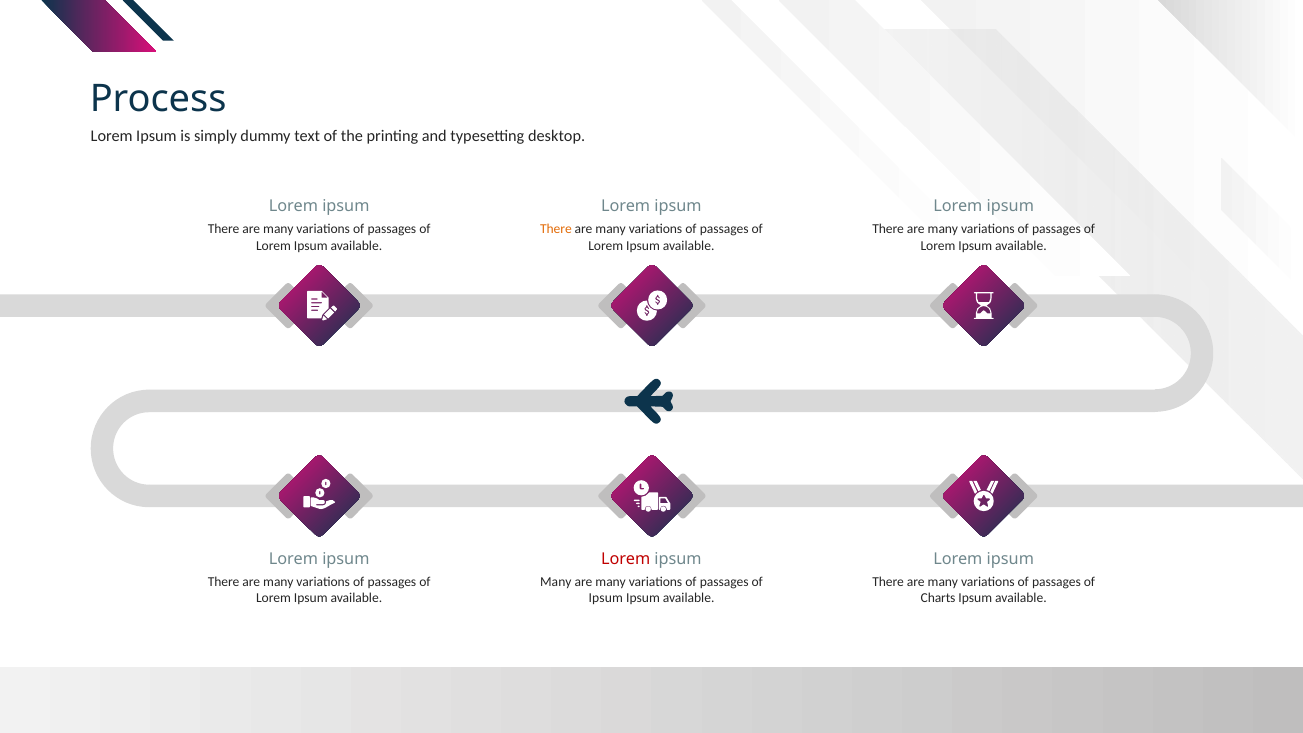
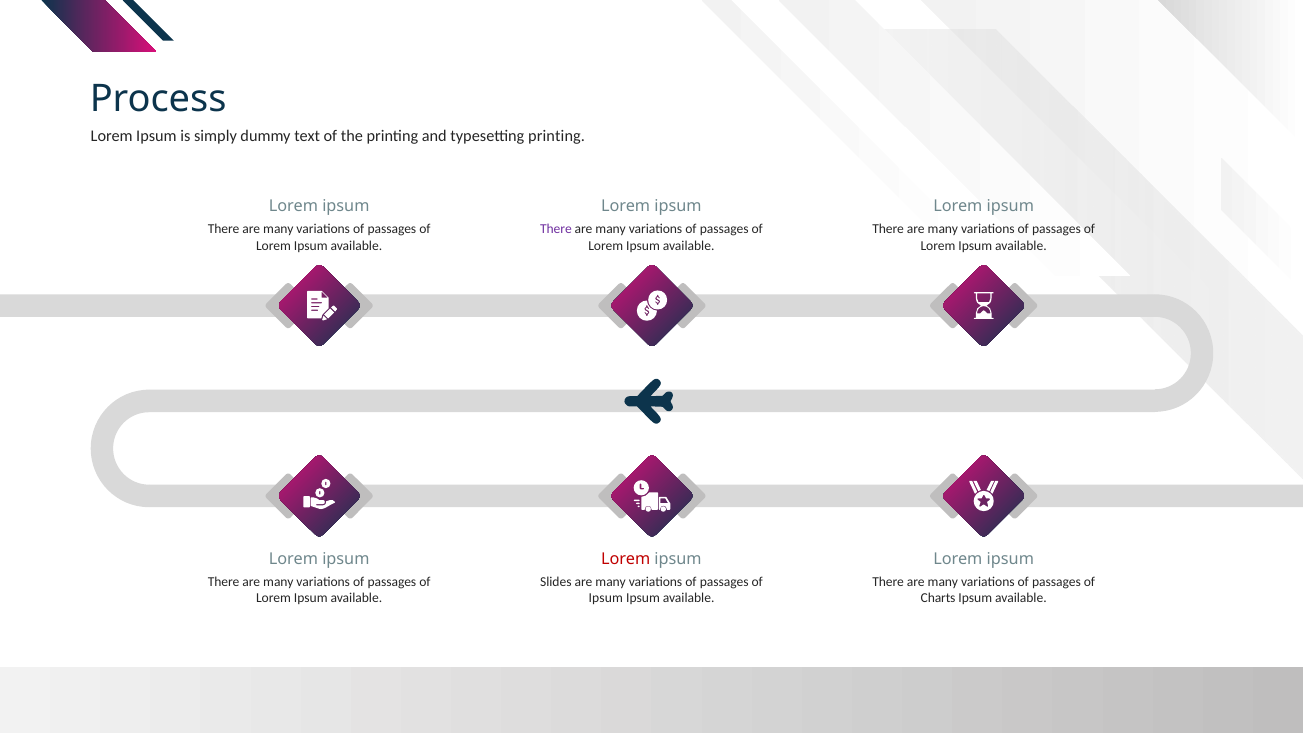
typesetting desktop: desktop -> printing
There at (556, 229) colour: orange -> purple
Many at (556, 582): Many -> Slides
